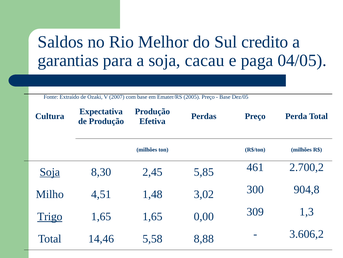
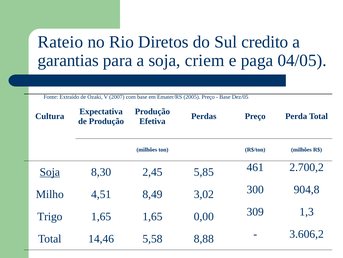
Saldos: Saldos -> Rateio
Melhor: Melhor -> Diretos
cacau: cacau -> criem
1,48: 1,48 -> 8,49
Trigo underline: present -> none
